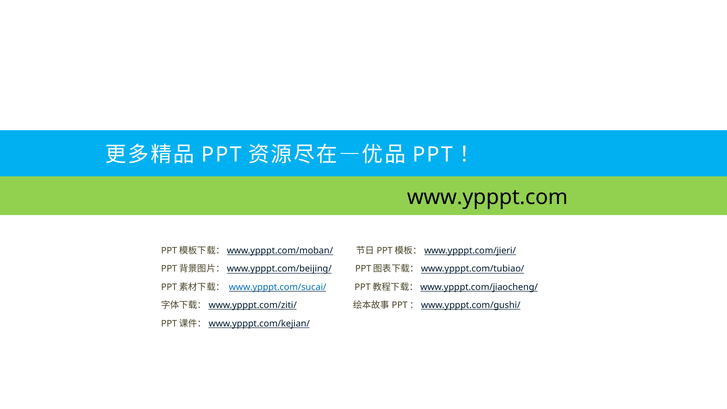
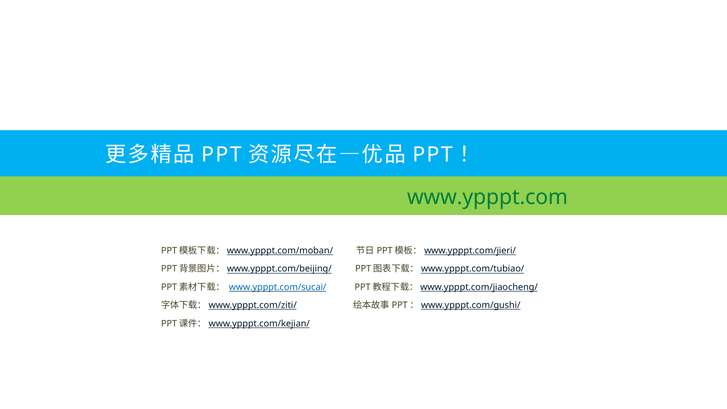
www.ypppt.com colour: black -> green
